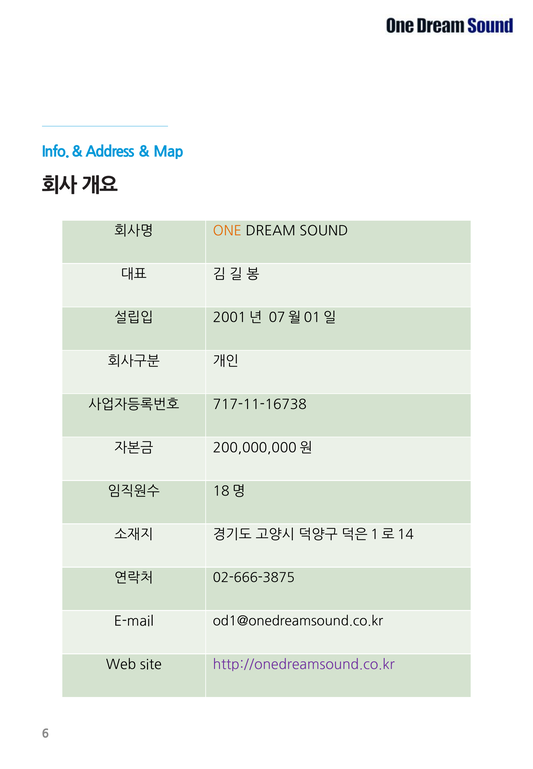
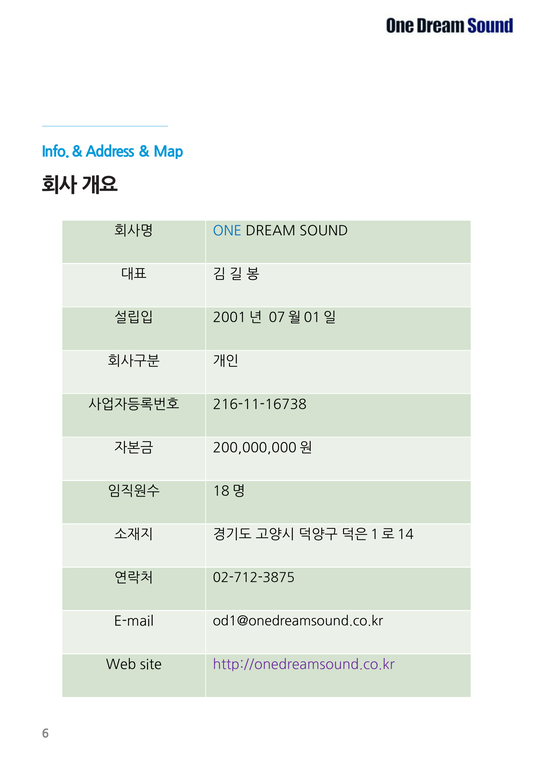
ONE colour: orange -> blue
717-11-16738: 717-11-16738 -> 216-11-16738
02-666-3875: 02-666-3875 -> 02-712-3875
